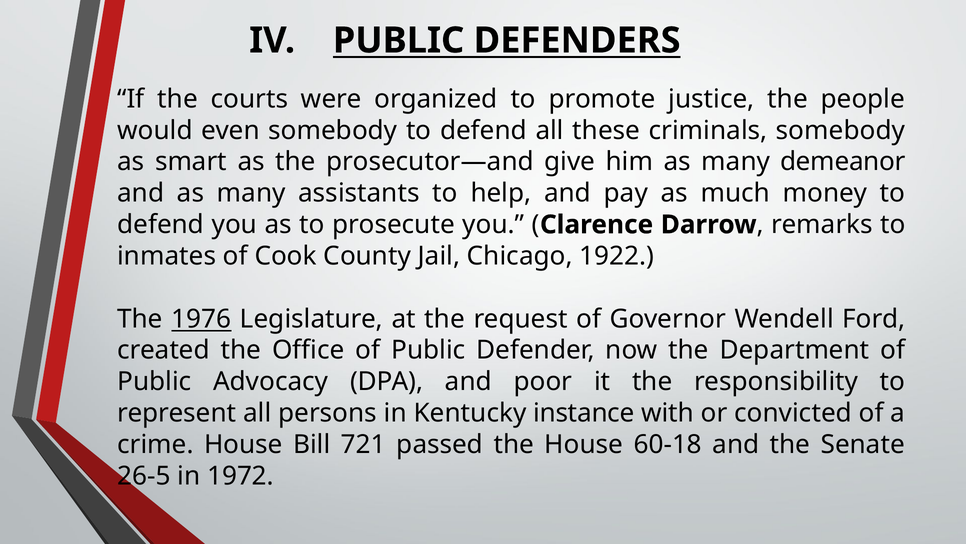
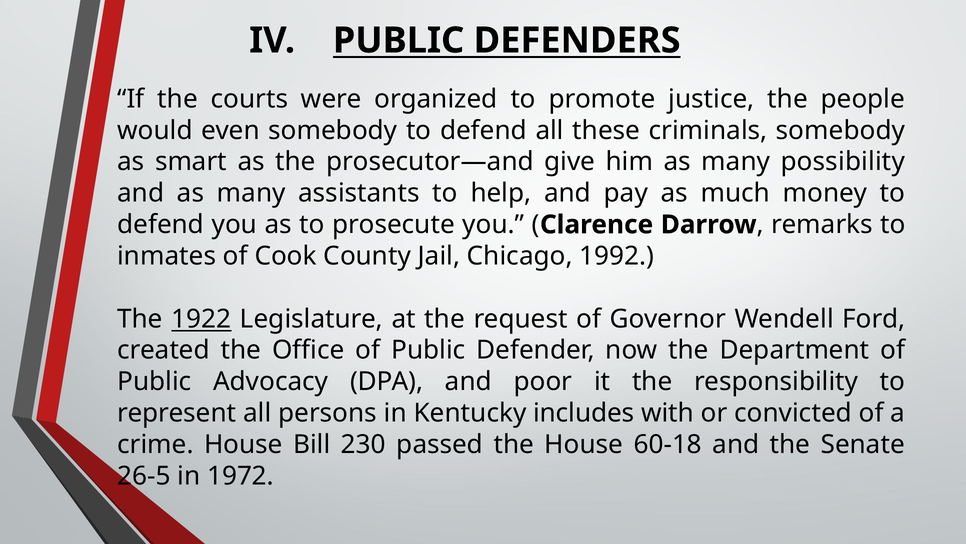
demeanor: demeanor -> possibility
1922: 1922 -> 1992
1976: 1976 -> 1922
instance: instance -> includes
721: 721 -> 230
